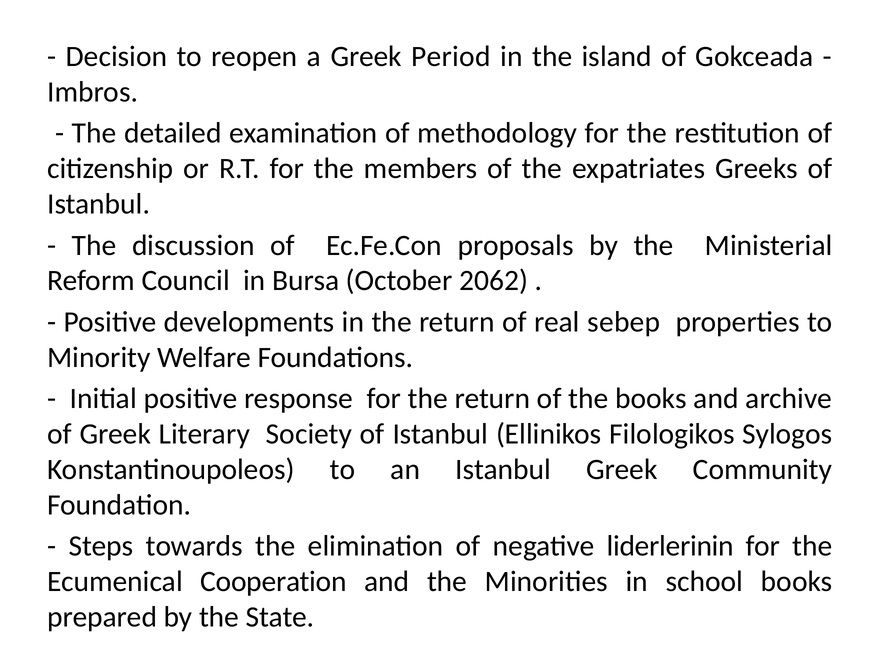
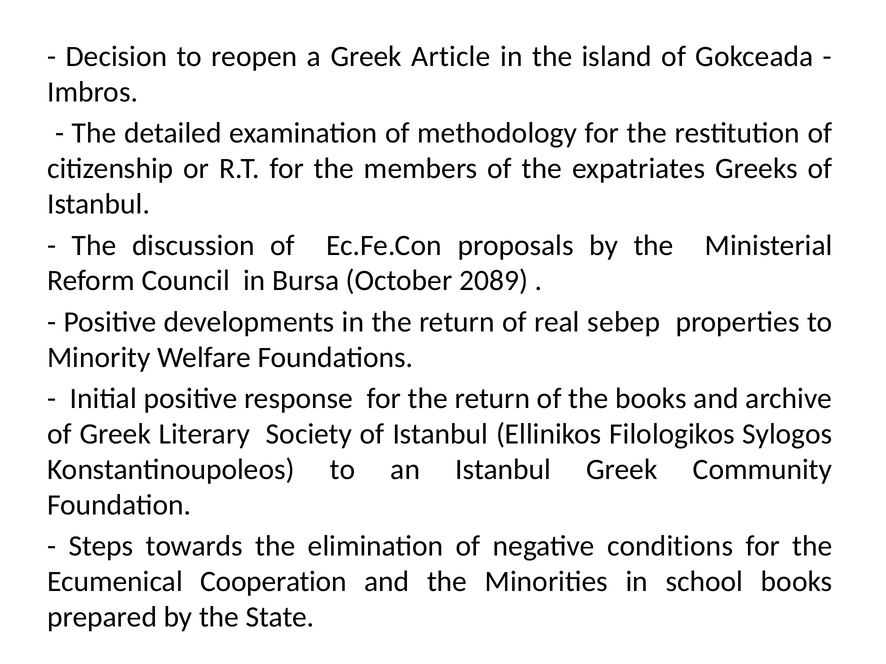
Period: Period -> Article
2062: 2062 -> 2089
liderlerinin: liderlerinin -> conditions
